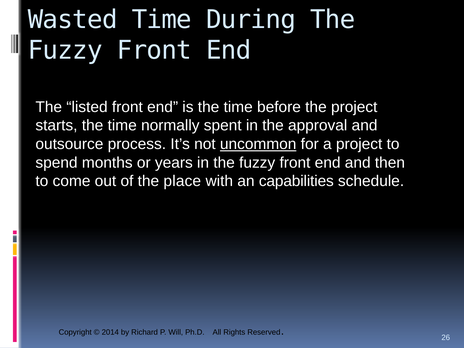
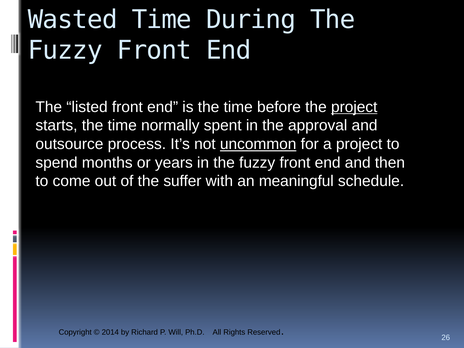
project at (354, 107) underline: none -> present
place: place -> suffer
capabilities: capabilities -> meaningful
